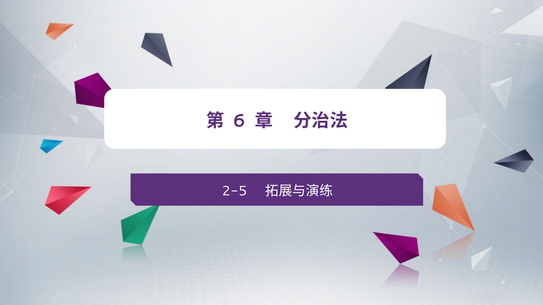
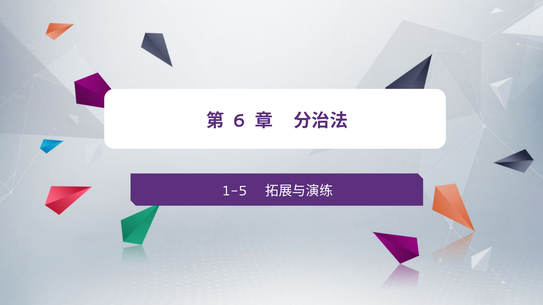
2-5: 2-5 -> 1-5
